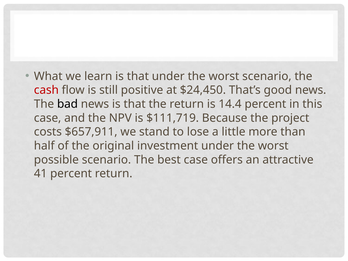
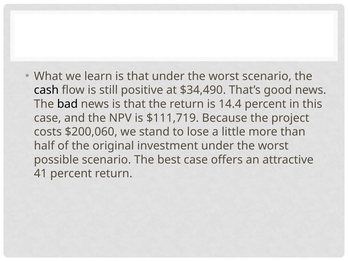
cash colour: red -> black
$24,450: $24,450 -> $34,490
$657,911: $657,911 -> $200,060
